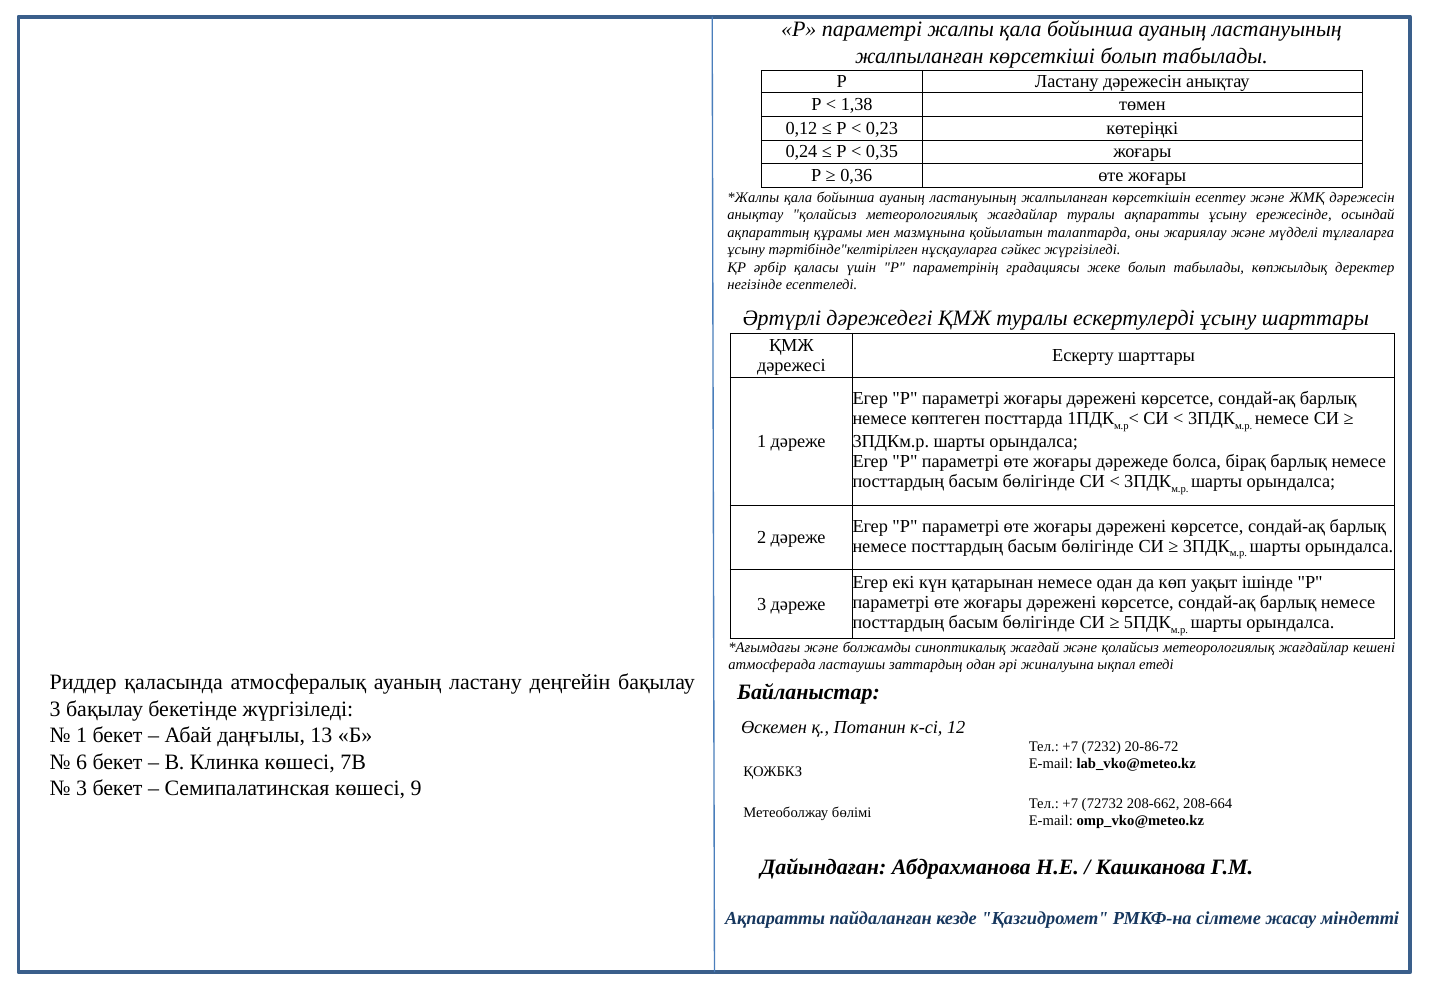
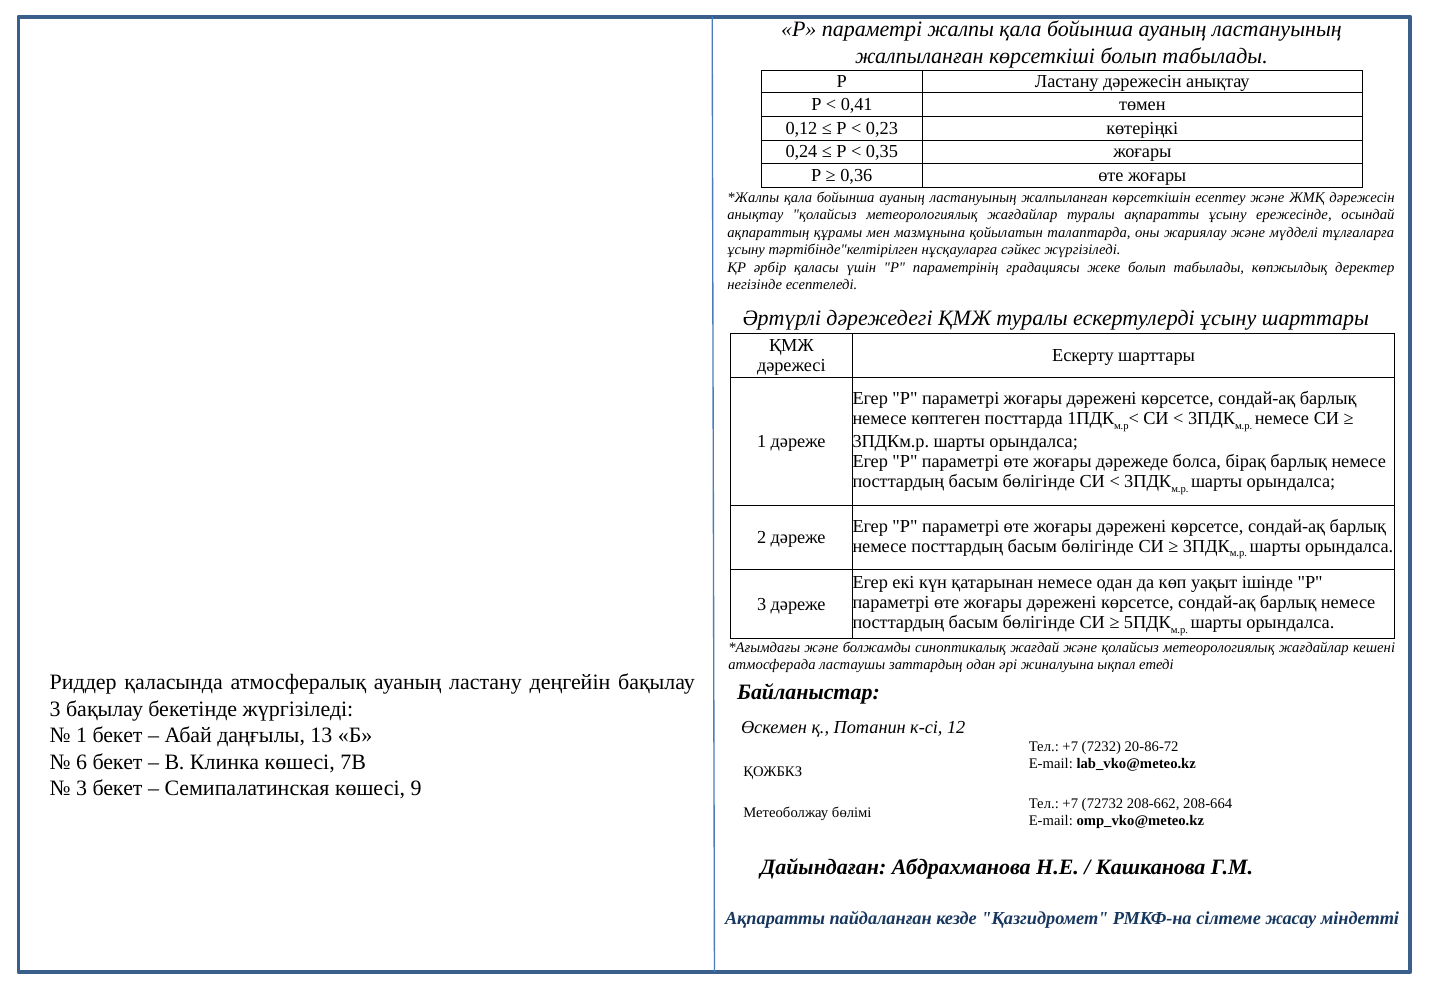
1,38: 1,38 -> 0,41
